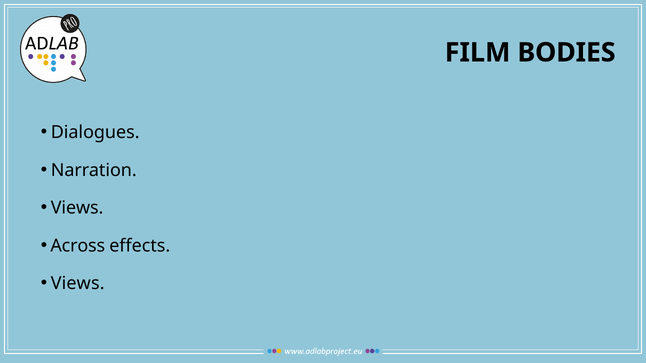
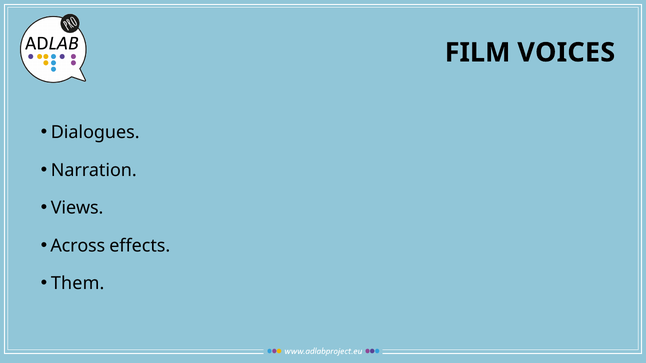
BODIES: BODIES -> VOICES
Views at (78, 284): Views -> Them
